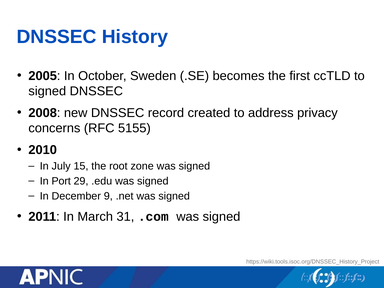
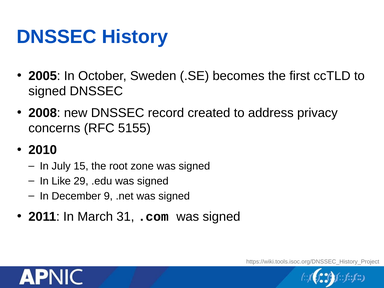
Port: Port -> Like
